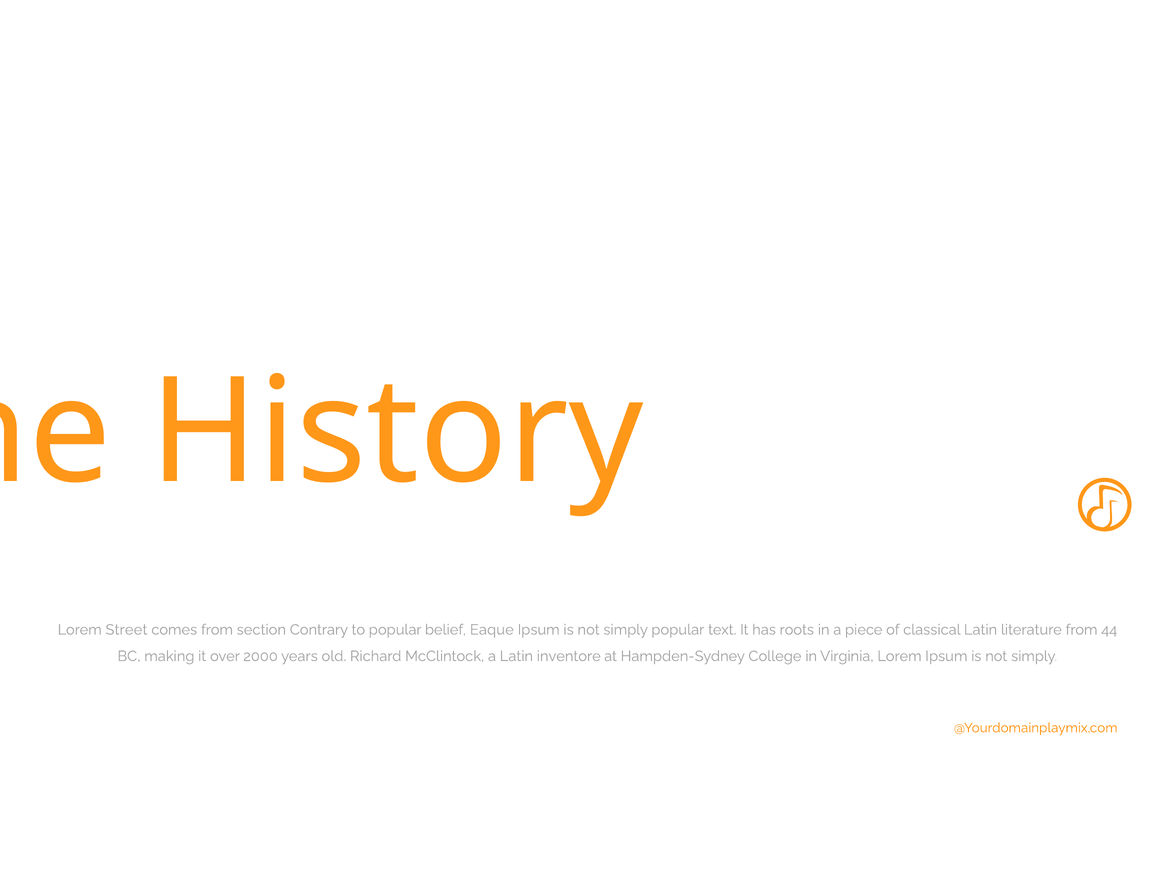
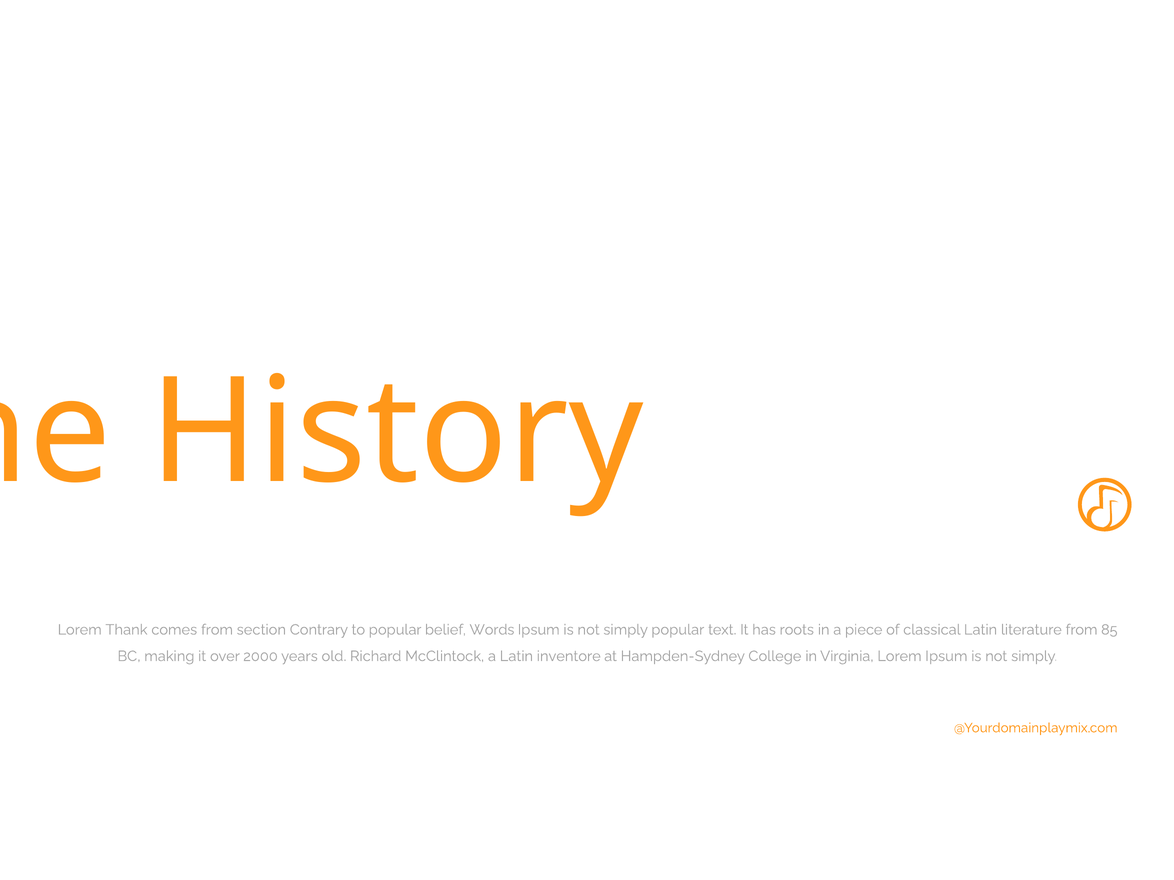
Street: Street -> Thank
Eaque: Eaque -> Words
44: 44 -> 85
